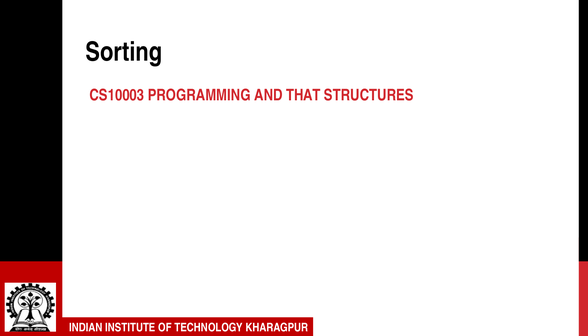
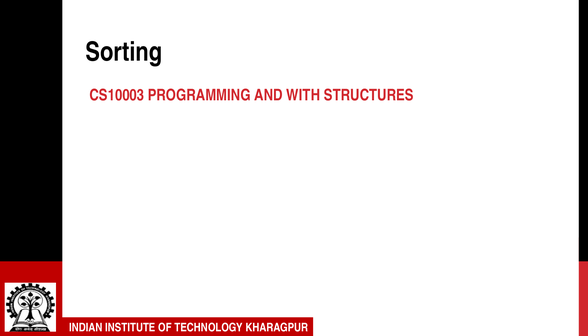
THAT: THAT -> WITH
